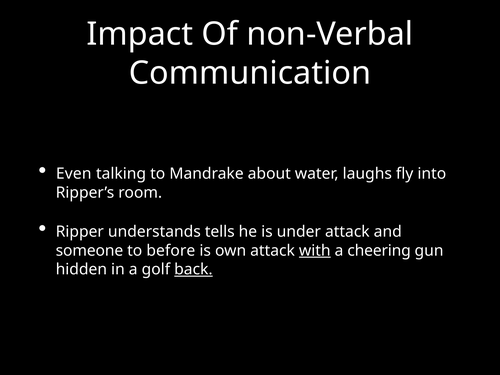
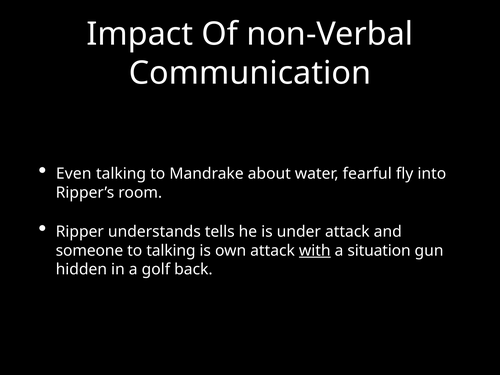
laughs: laughs -> fearful
to before: before -> talking
cheering: cheering -> situation
back underline: present -> none
